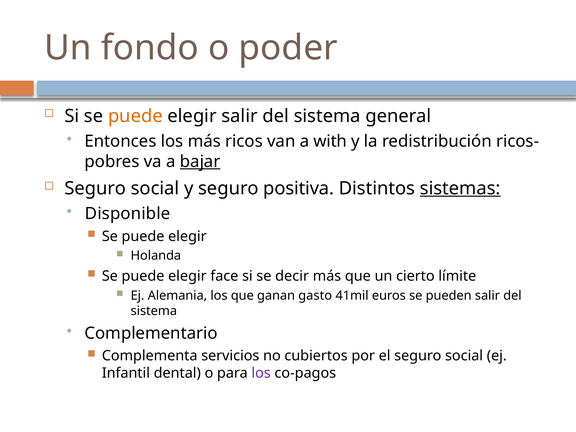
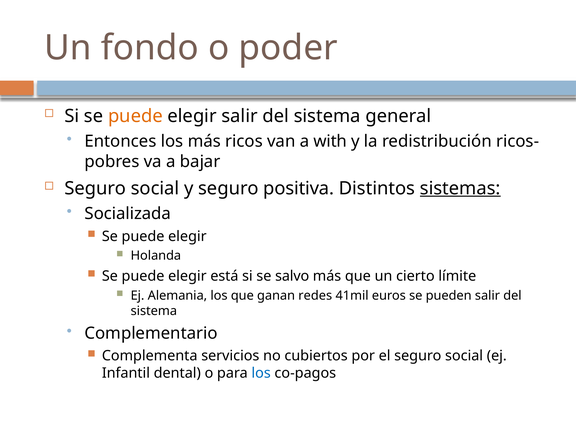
bajar underline: present -> none
Disponible: Disponible -> Socializada
face: face -> está
decir: decir -> salvo
gasto: gasto -> redes
los at (261, 373) colour: purple -> blue
